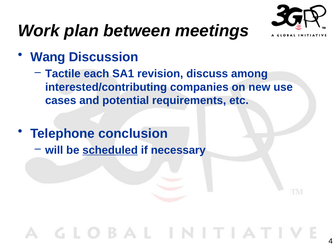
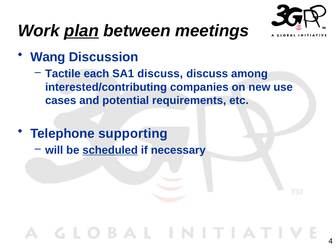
plan underline: none -> present
SA1 revision: revision -> discuss
conclusion: conclusion -> supporting
